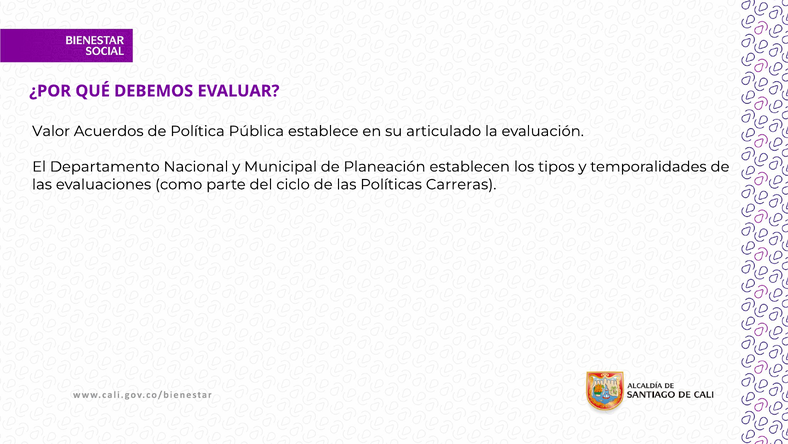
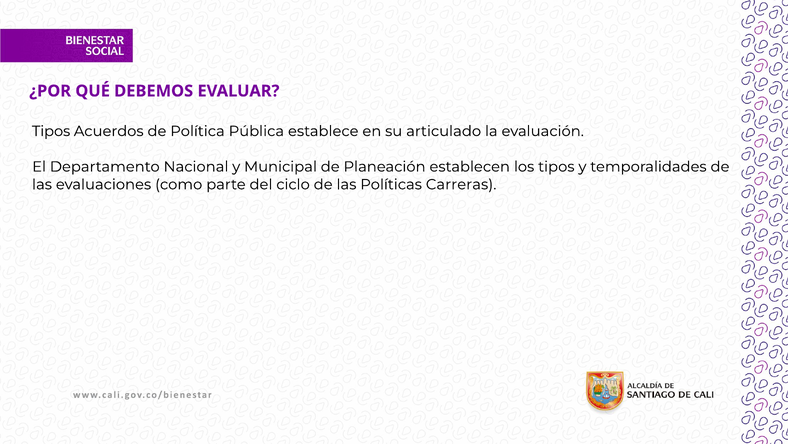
Valor at (51, 131): Valor -> Tipos
